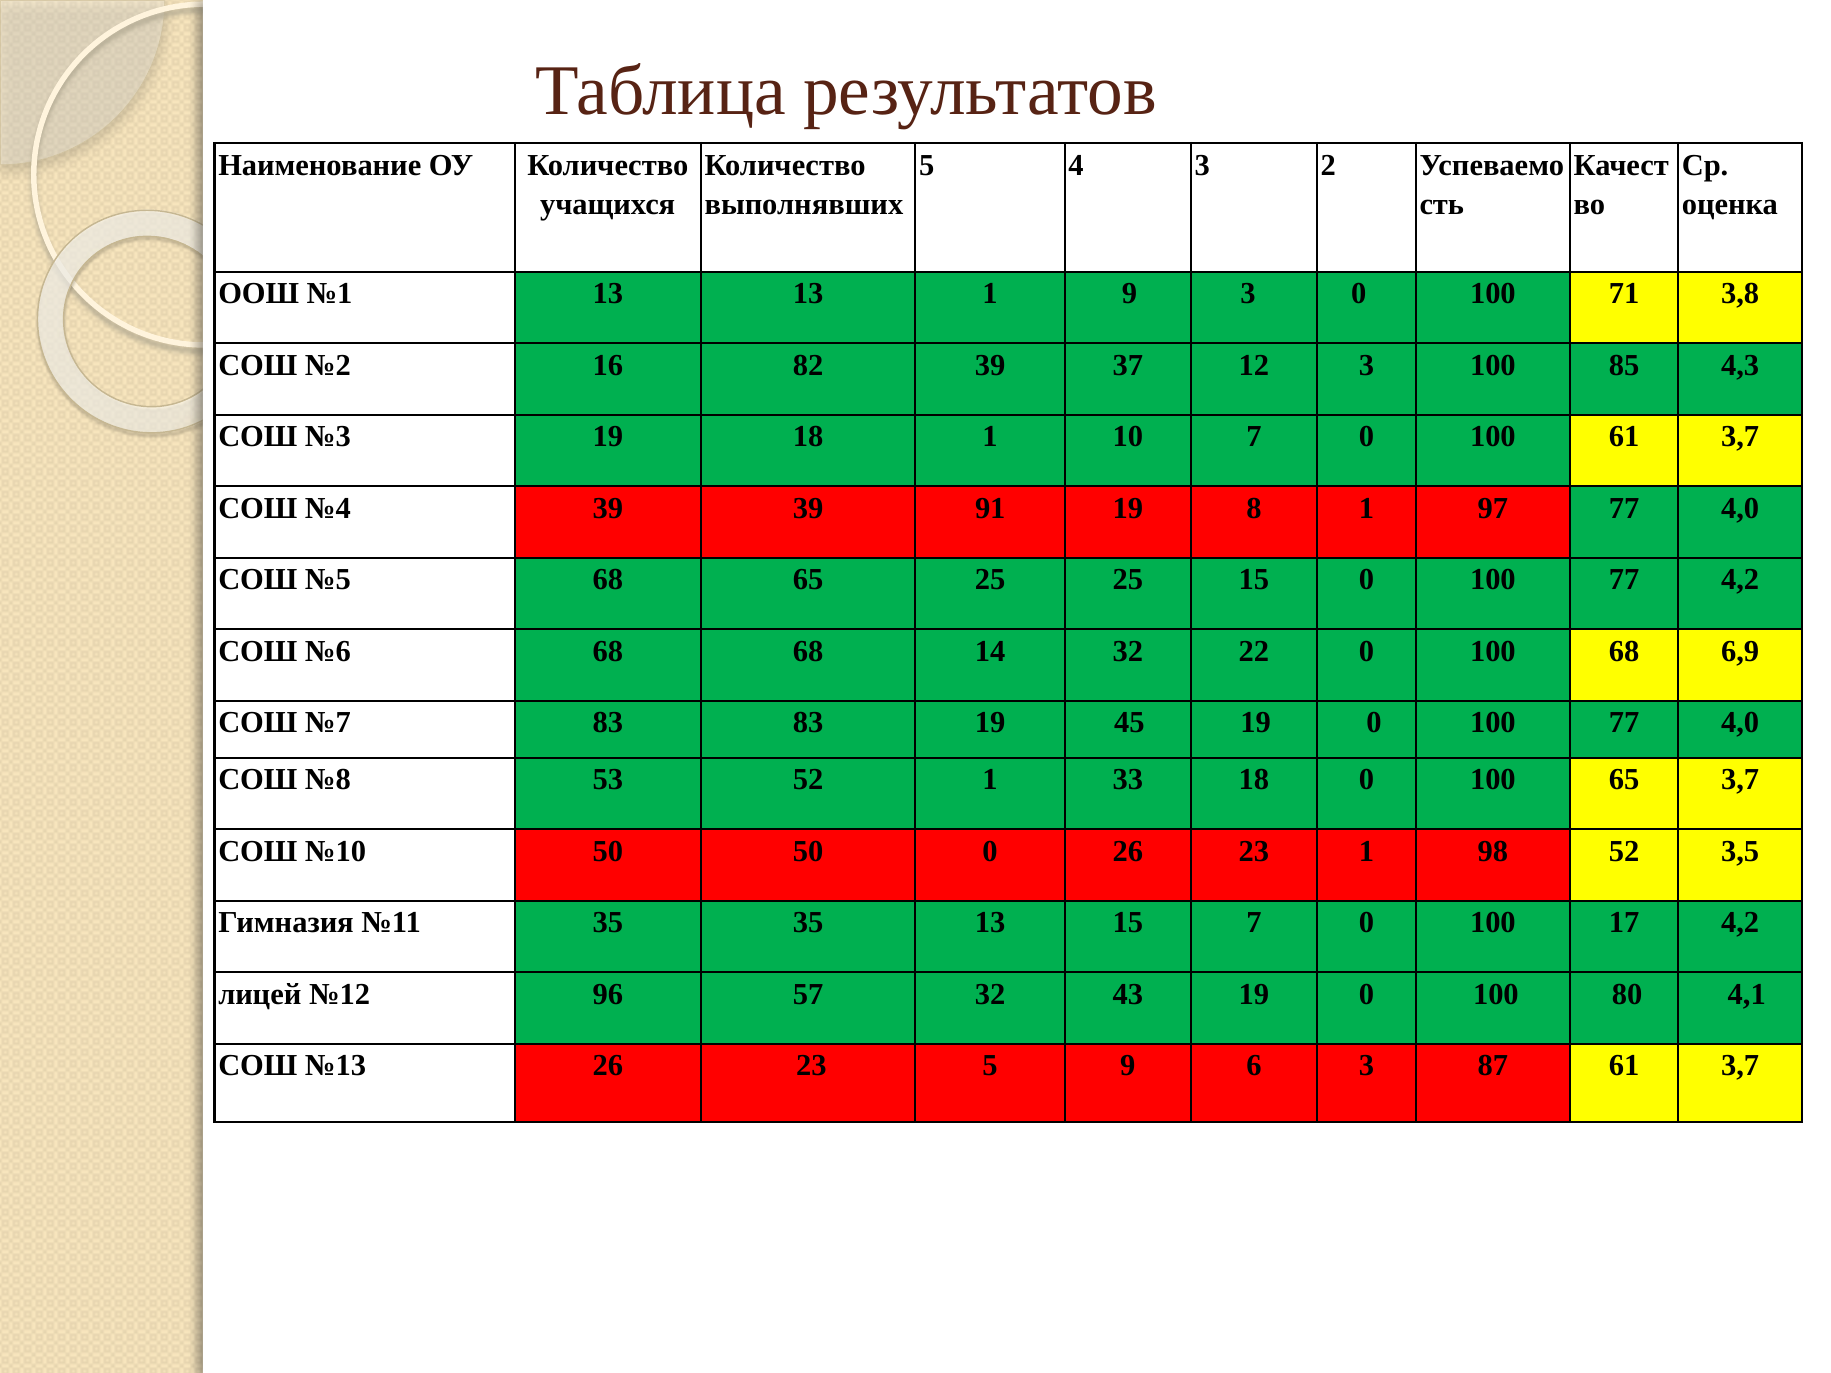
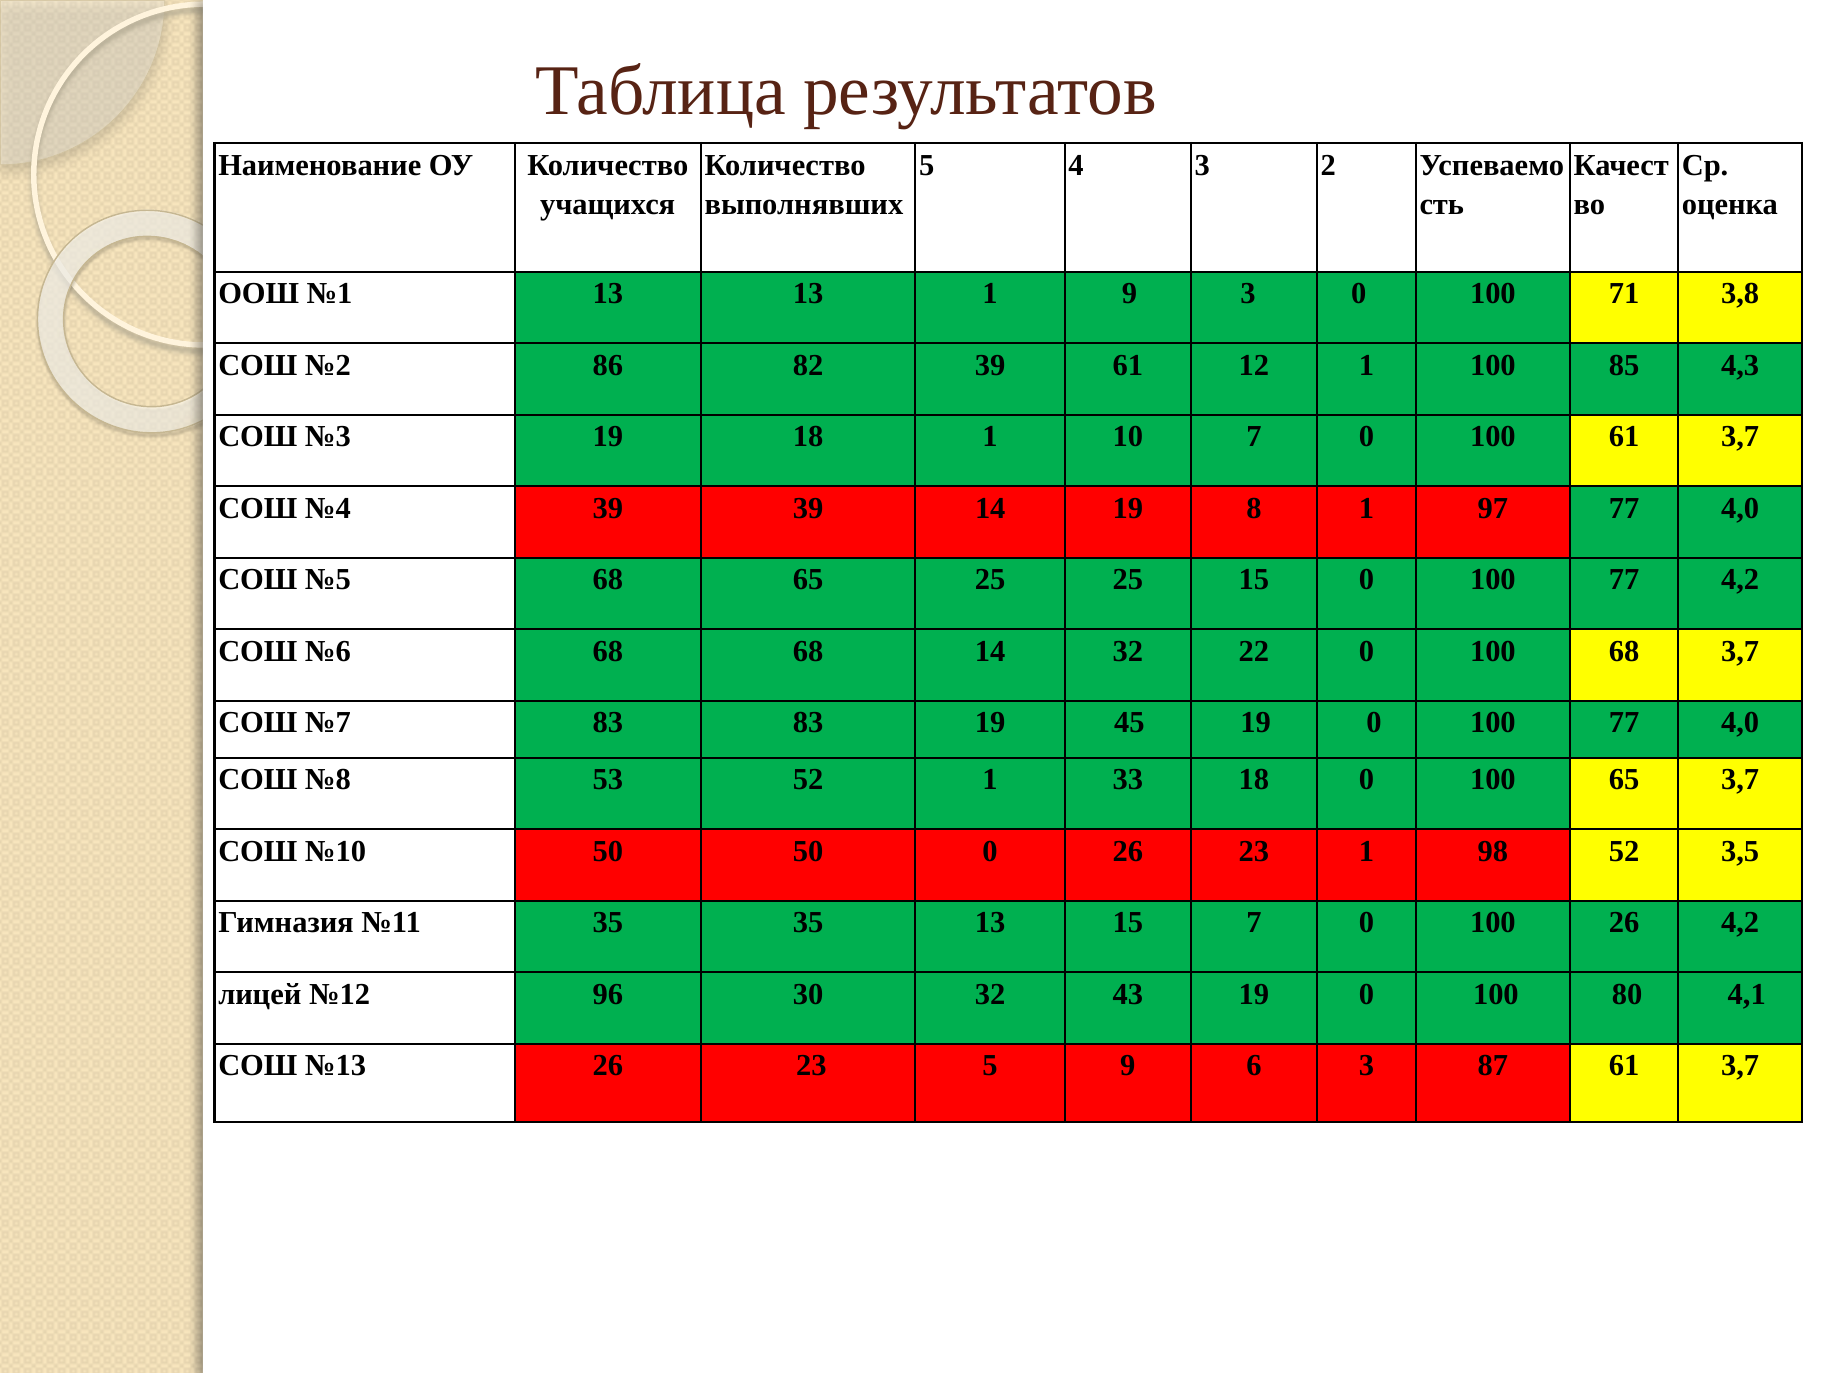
16: 16 -> 86
39 37: 37 -> 61
12 3: 3 -> 1
39 91: 91 -> 14
68 6,9: 6,9 -> 3,7
100 17: 17 -> 26
57: 57 -> 30
